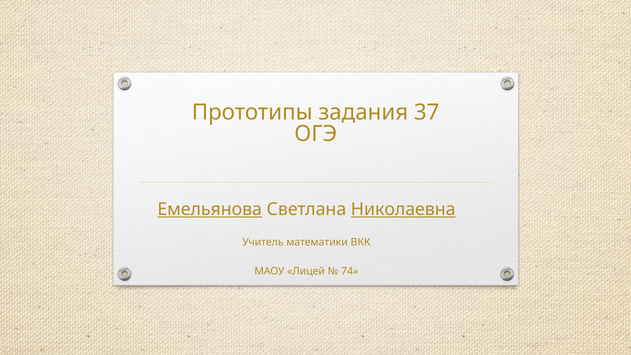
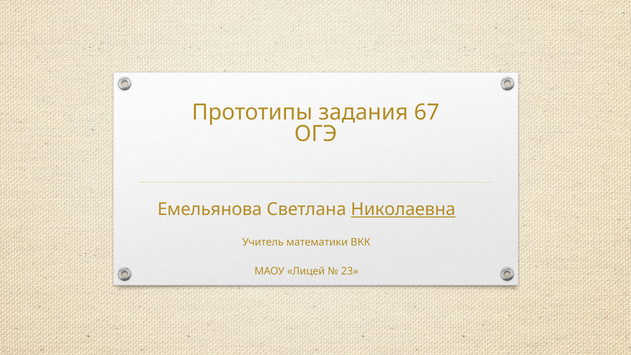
37: 37 -> 67
Емельянова underline: present -> none
74: 74 -> 23
